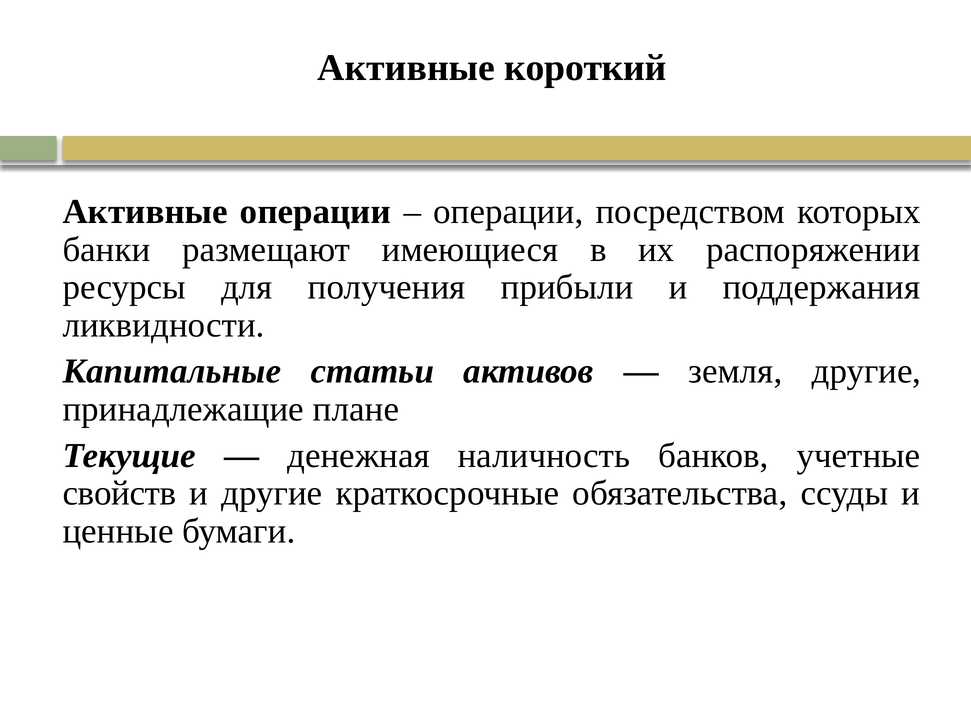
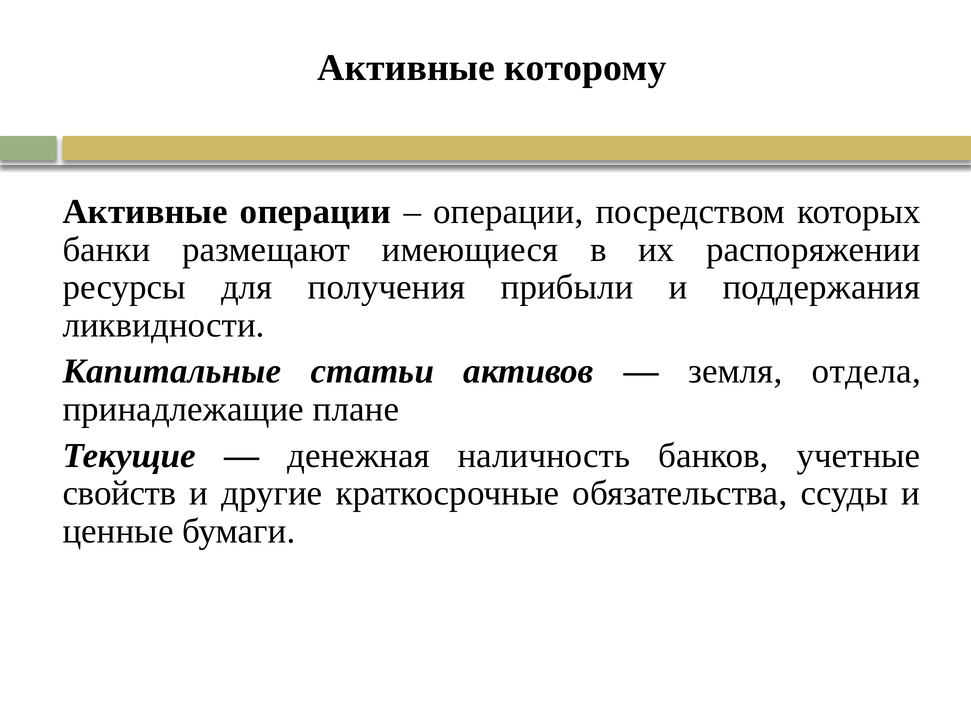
короткий: короткий -> которому
земля другие: другие -> отдела
